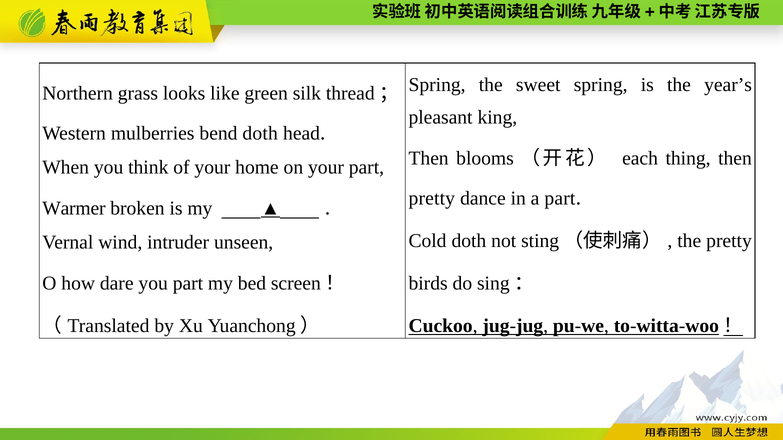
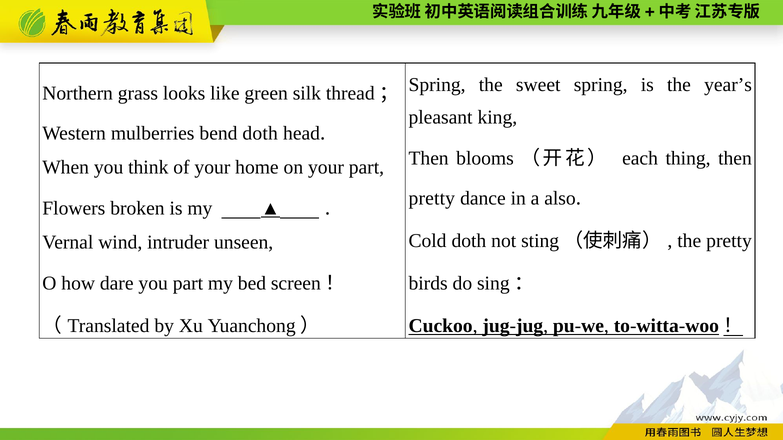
a part: part -> also
Warmer: Warmer -> Flowers
